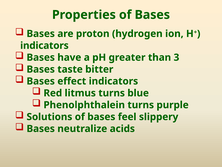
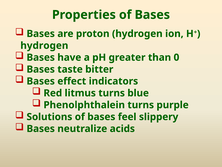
indicators at (44, 45): indicators -> hydrogen
3: 3 -> 0
